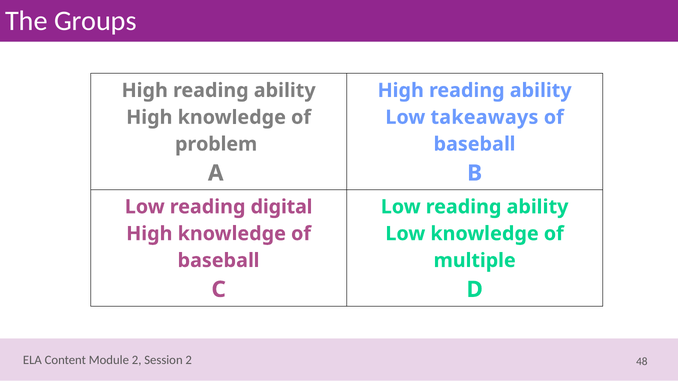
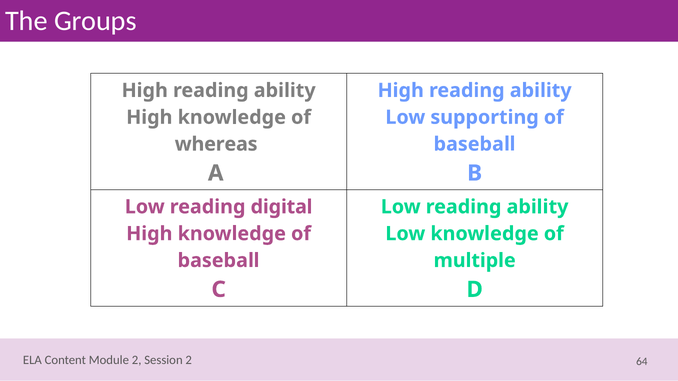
takeaways: takeaways -> supporting
problem: problem -> whereas
48: 48 -> 64
